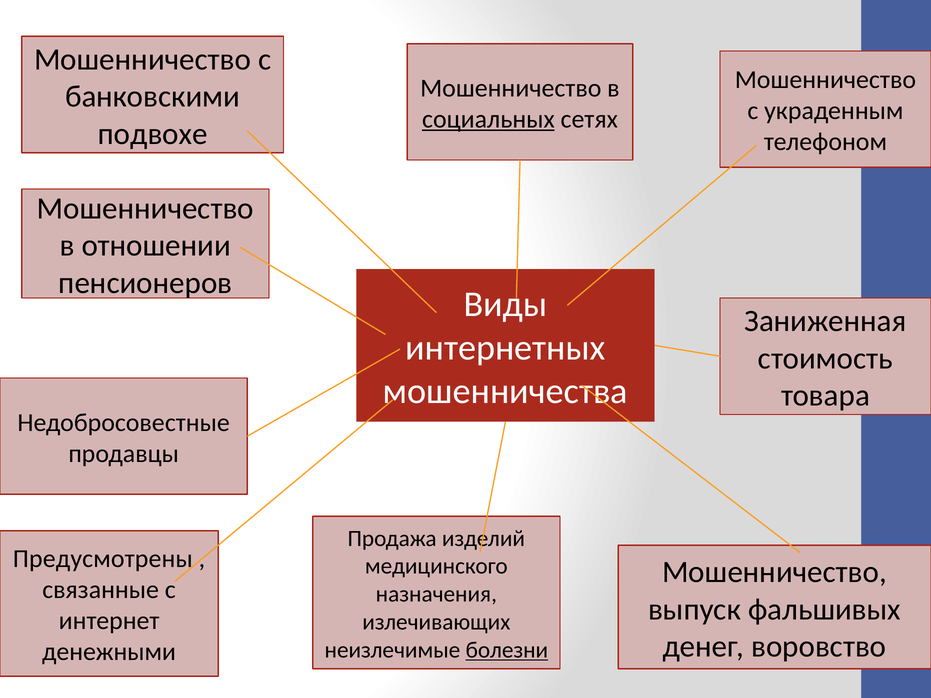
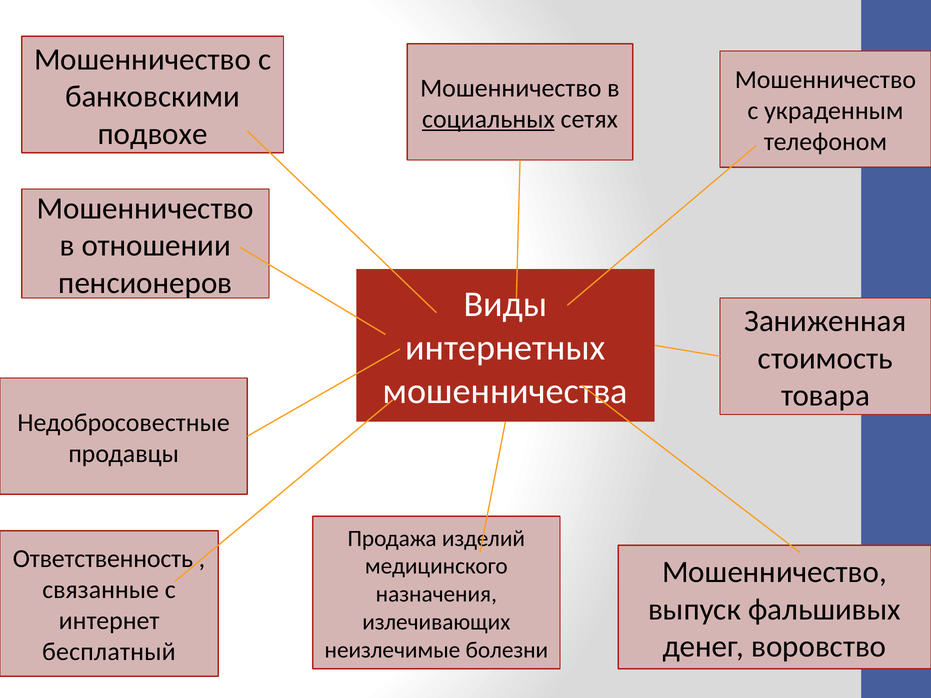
Предусмотрены: Предусмотрены -> Ответственность
болезни underline: present -> none
денежными: денежными -> бесплатный
